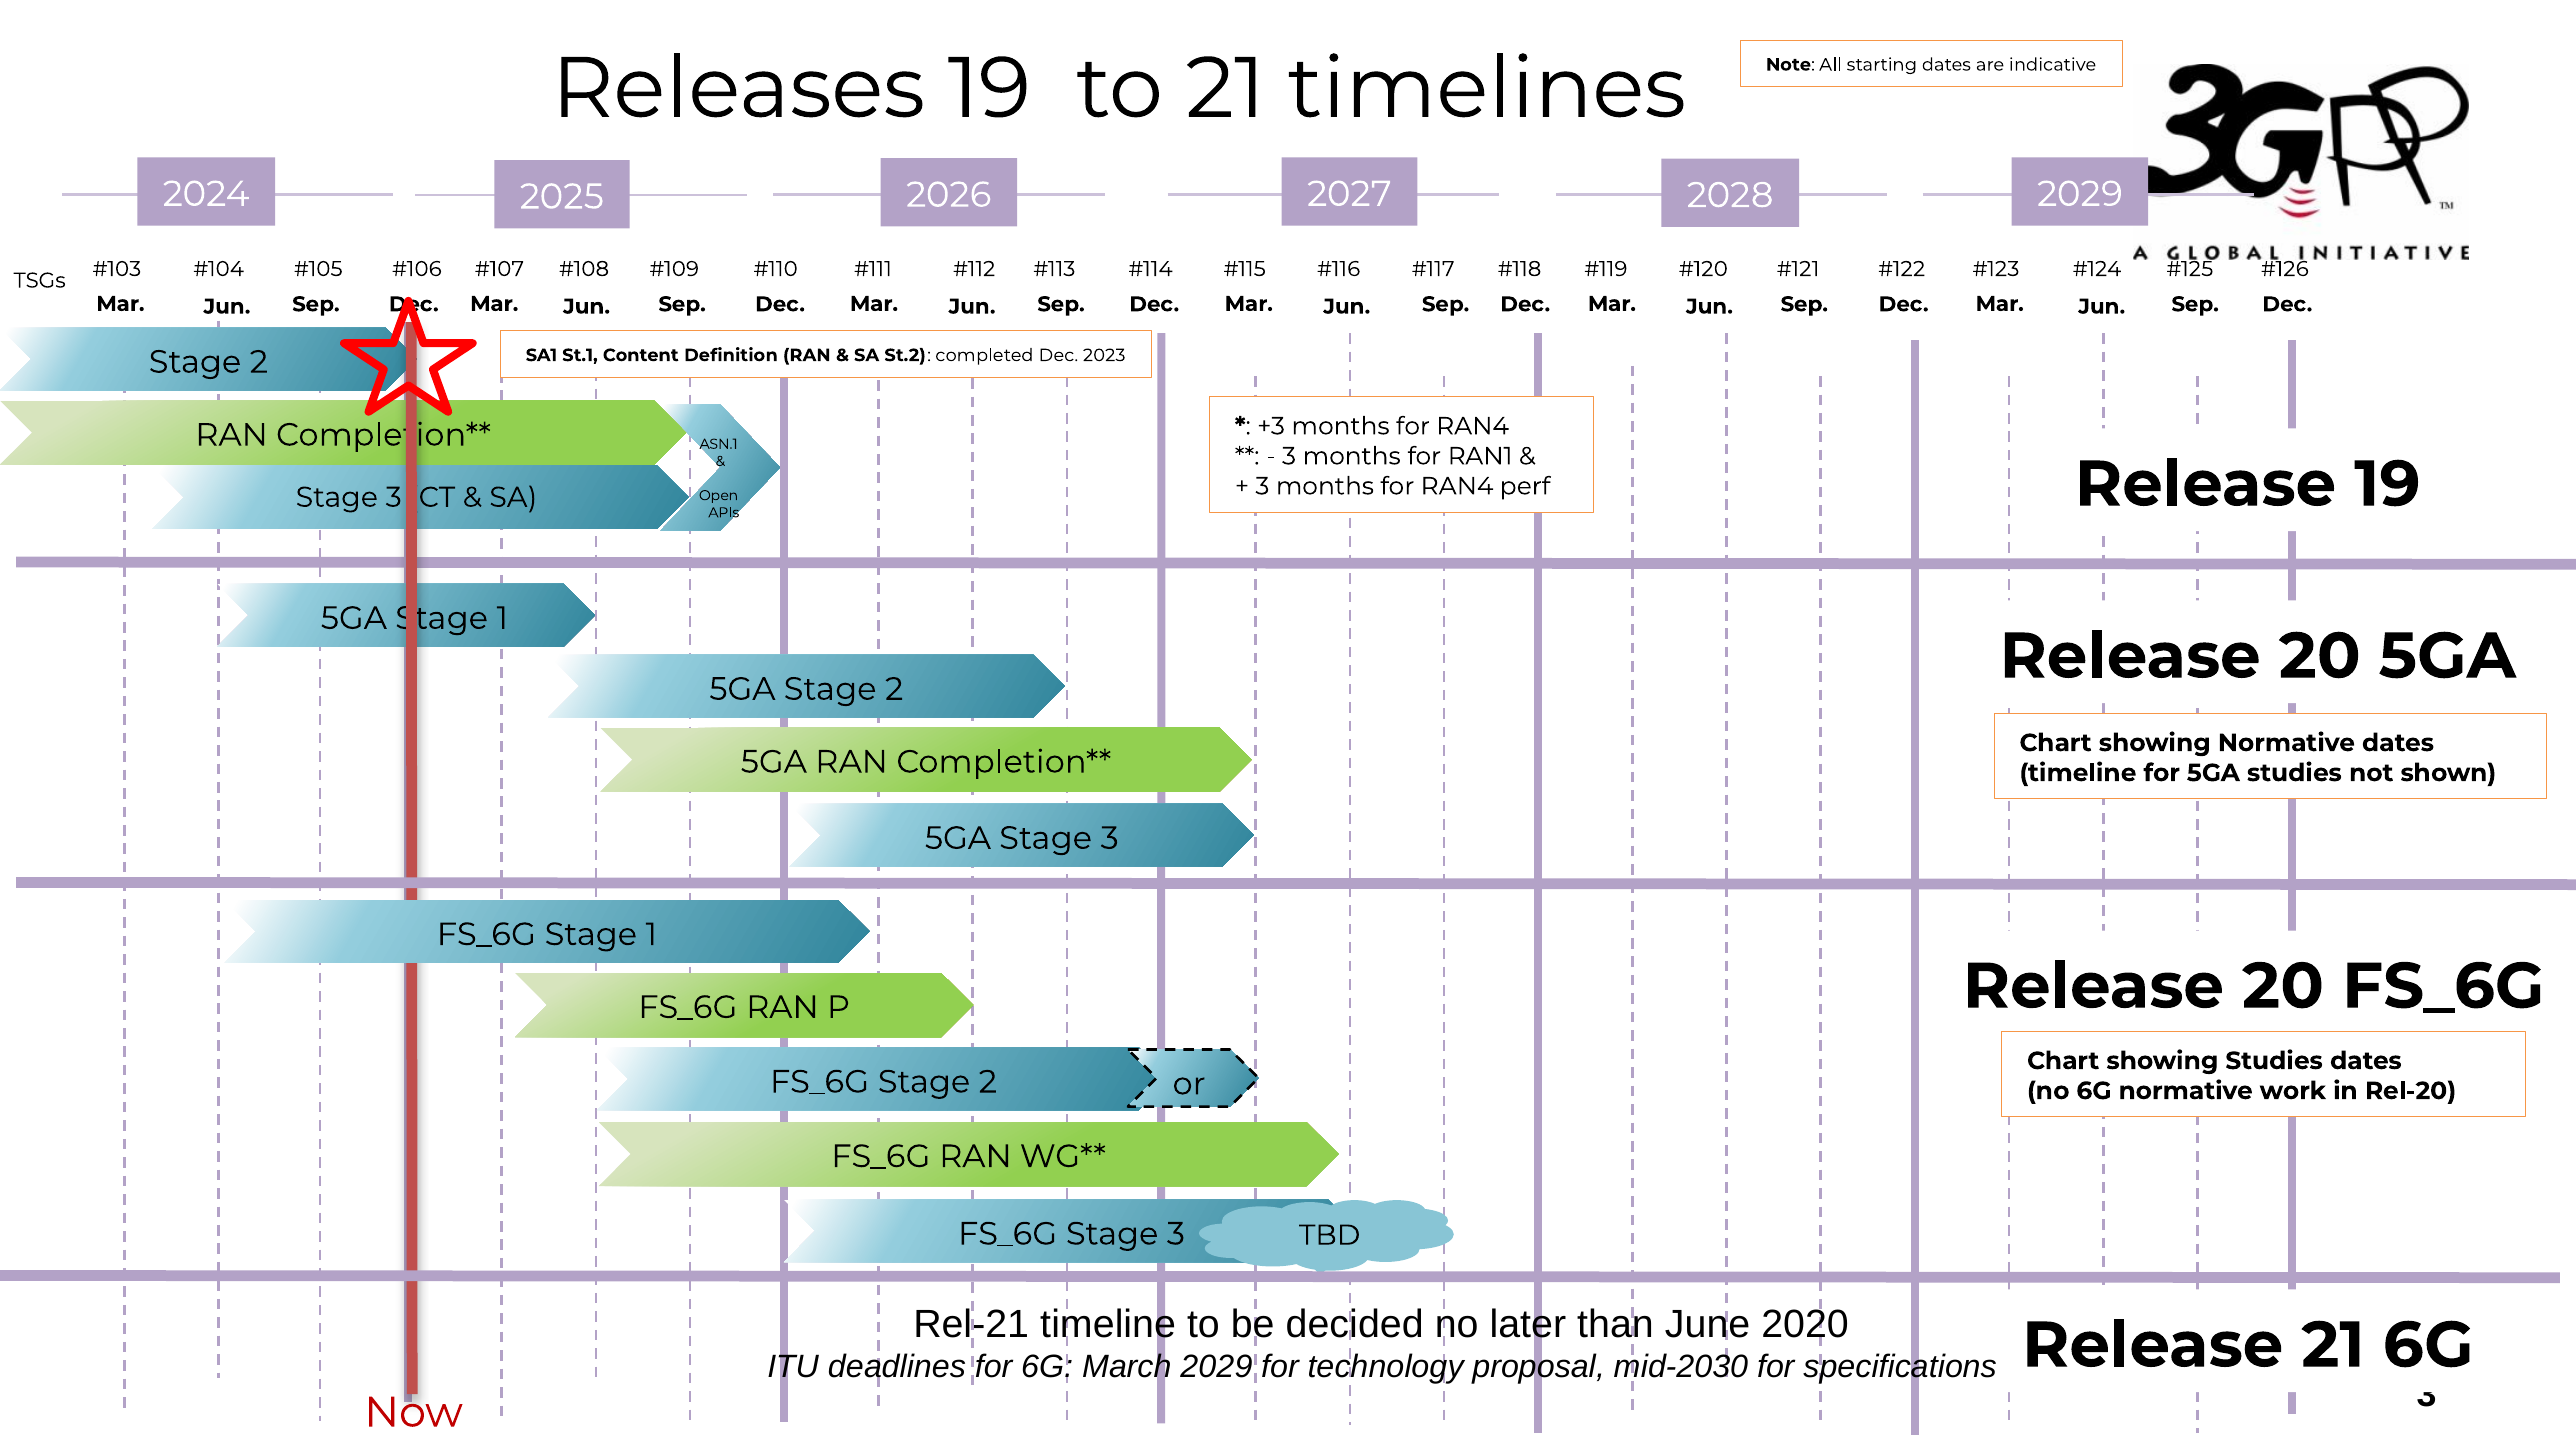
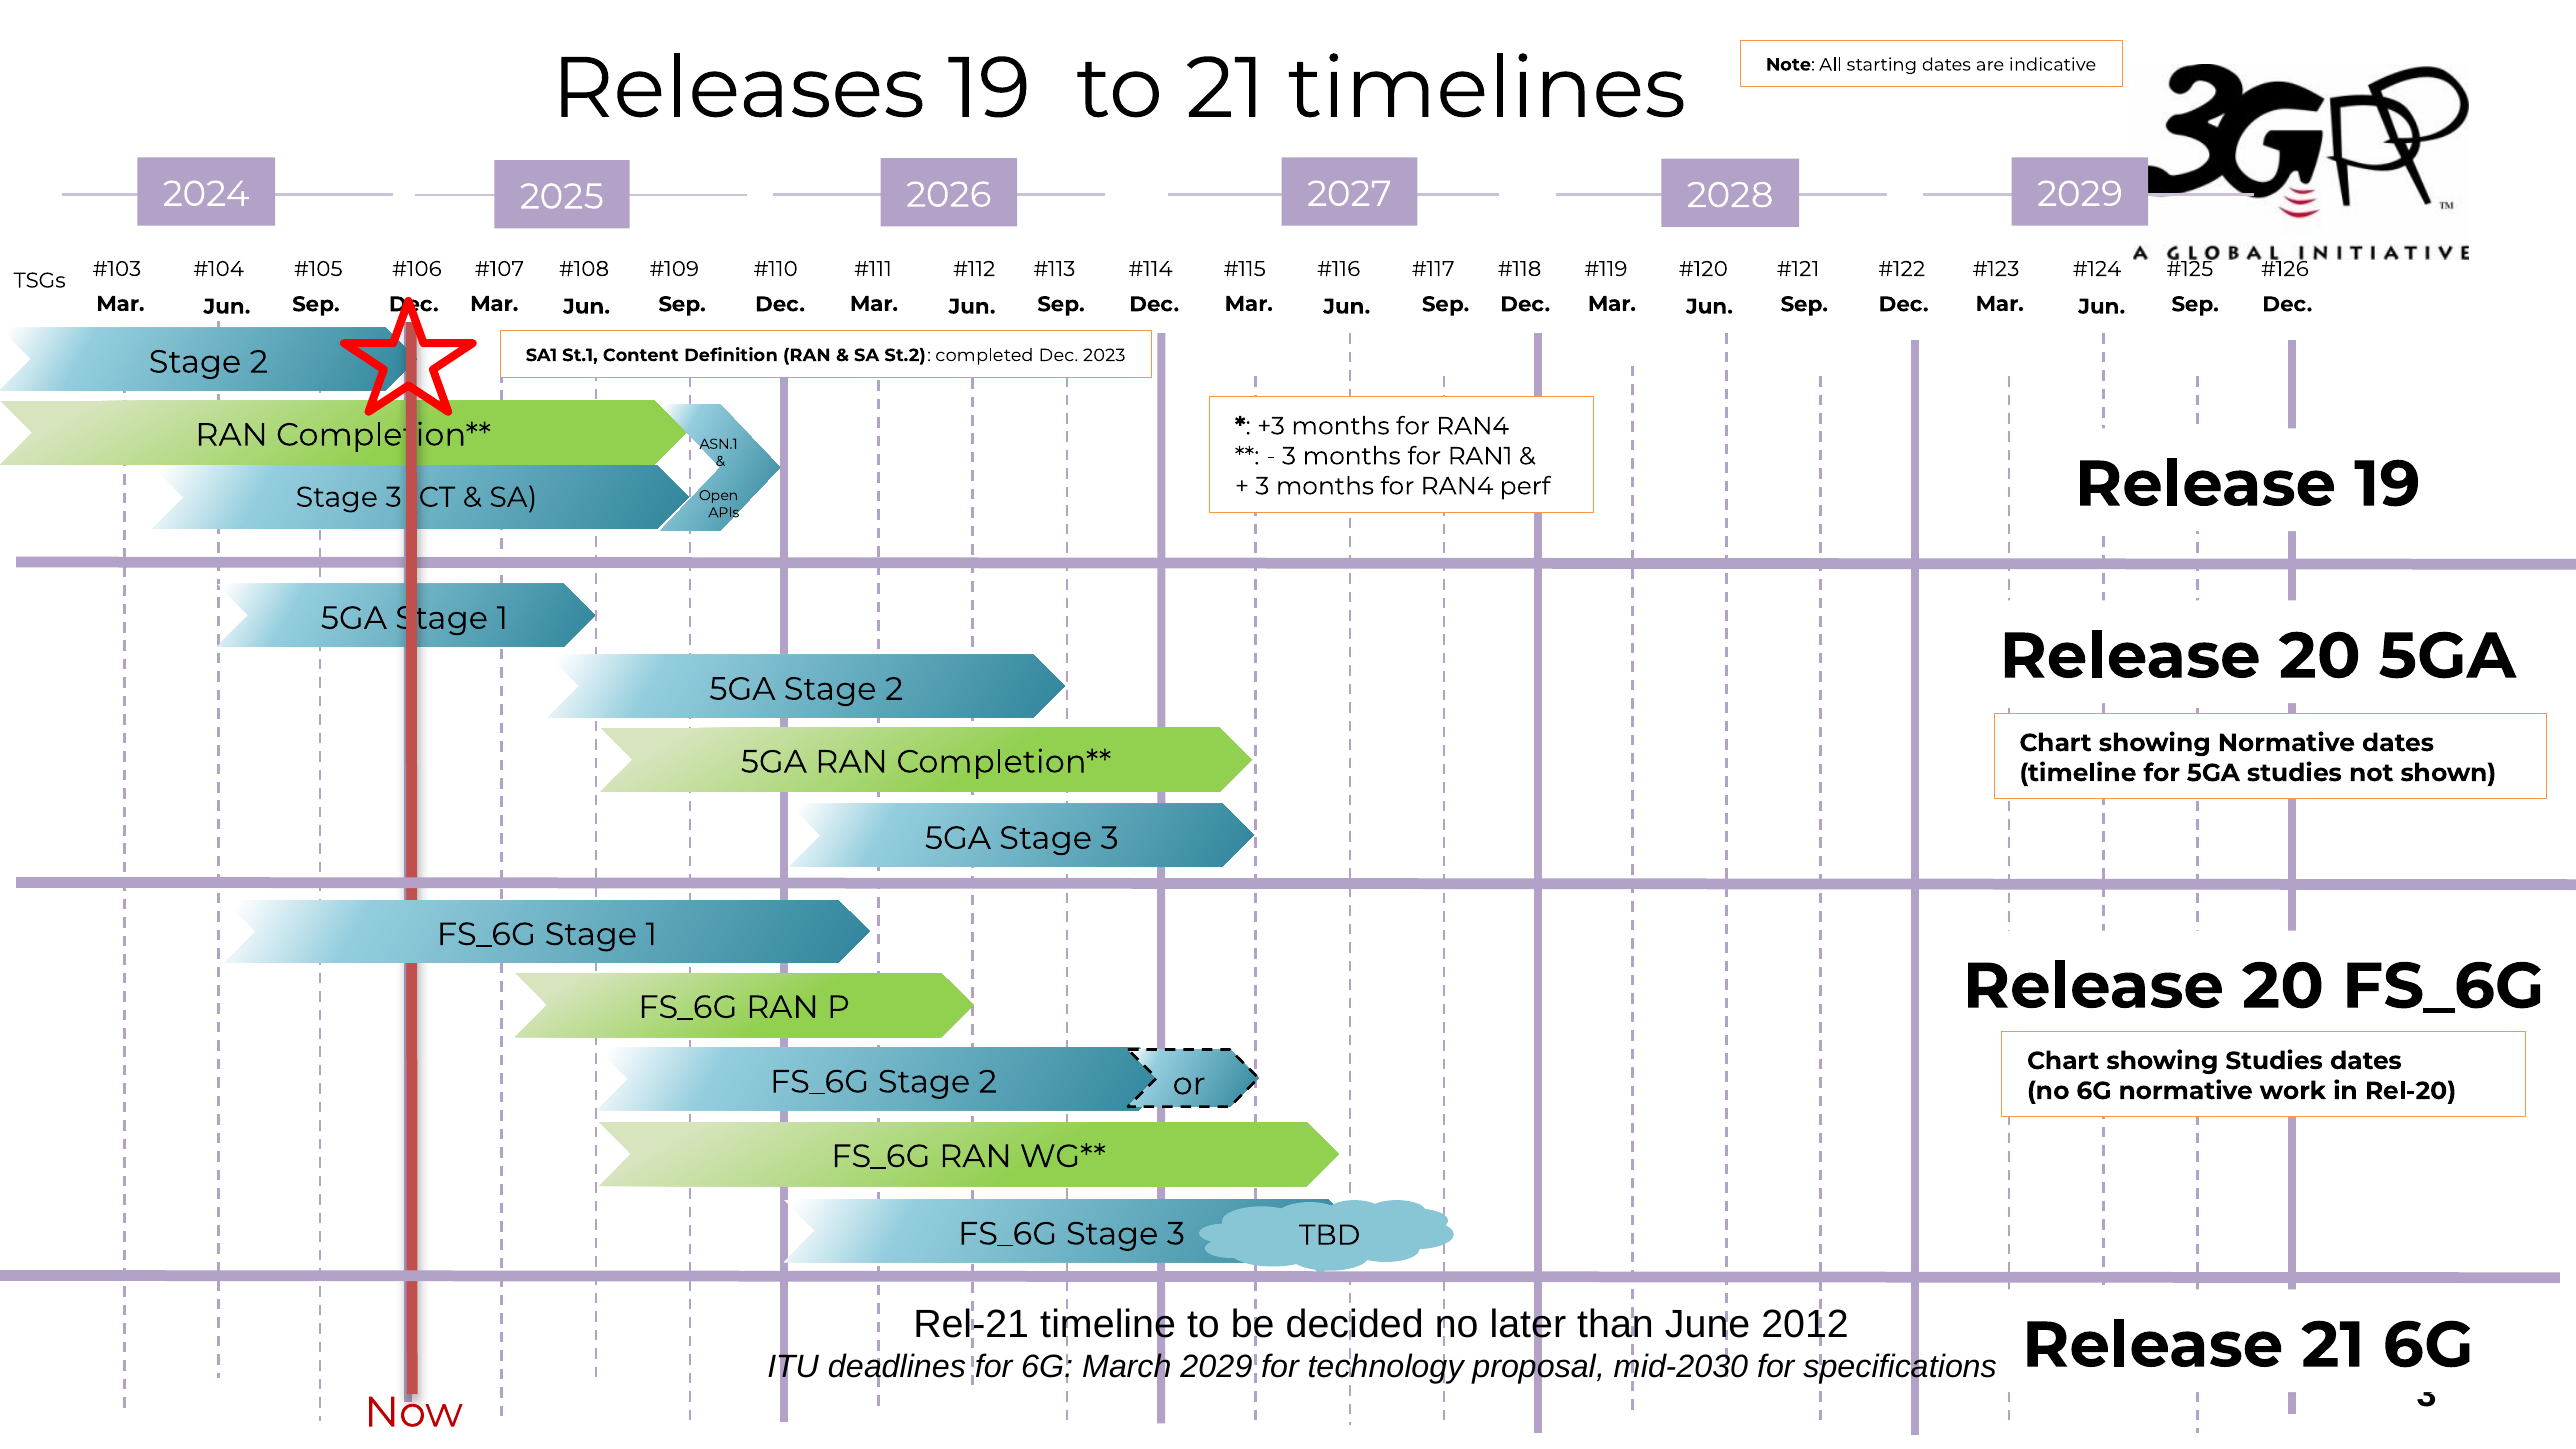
June 2020: 2020 -> 2012
